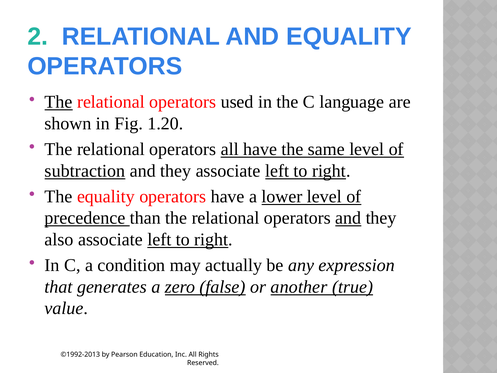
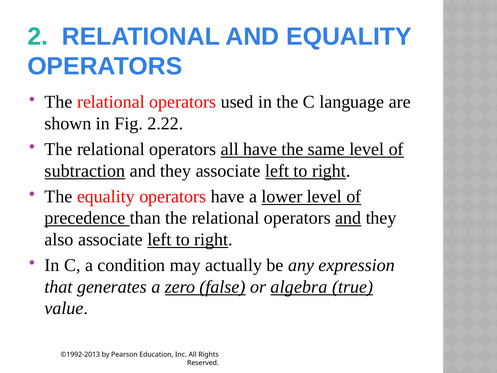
The at (59, 102) underline: present -> none
1.20: 1.20 -> 2.22
another: another -> algebra
